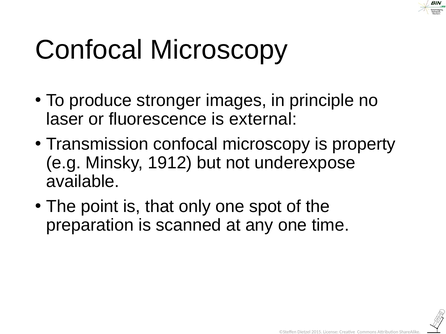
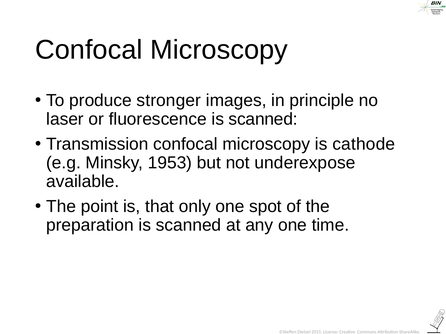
fluorescence is external: external -> scanned
property: property -> cathode
1912: 1912 -> 1953
